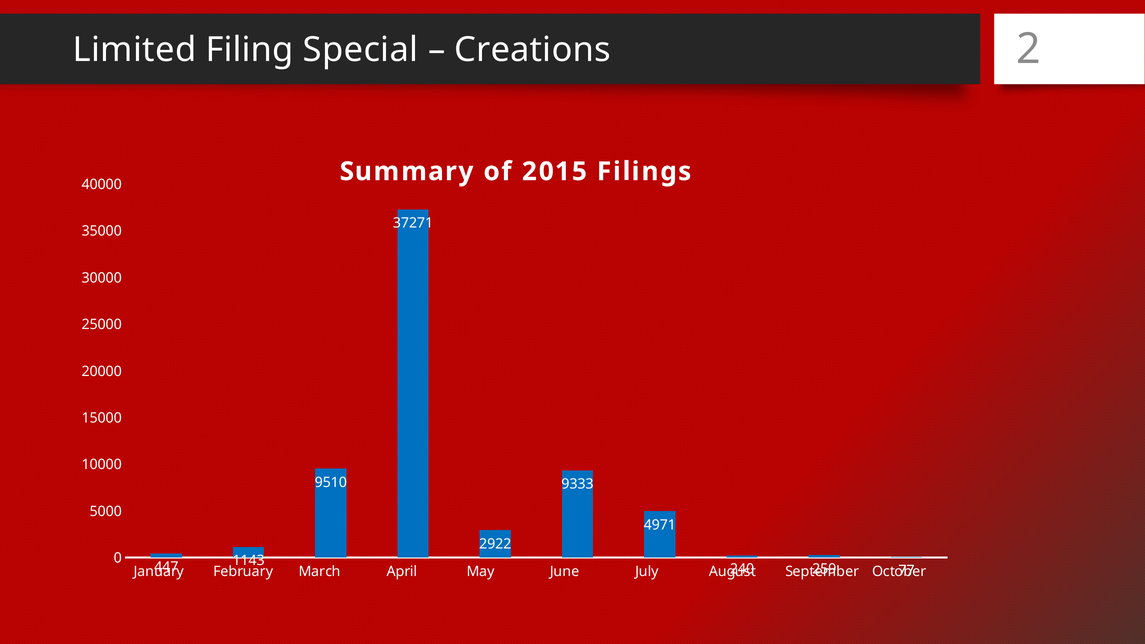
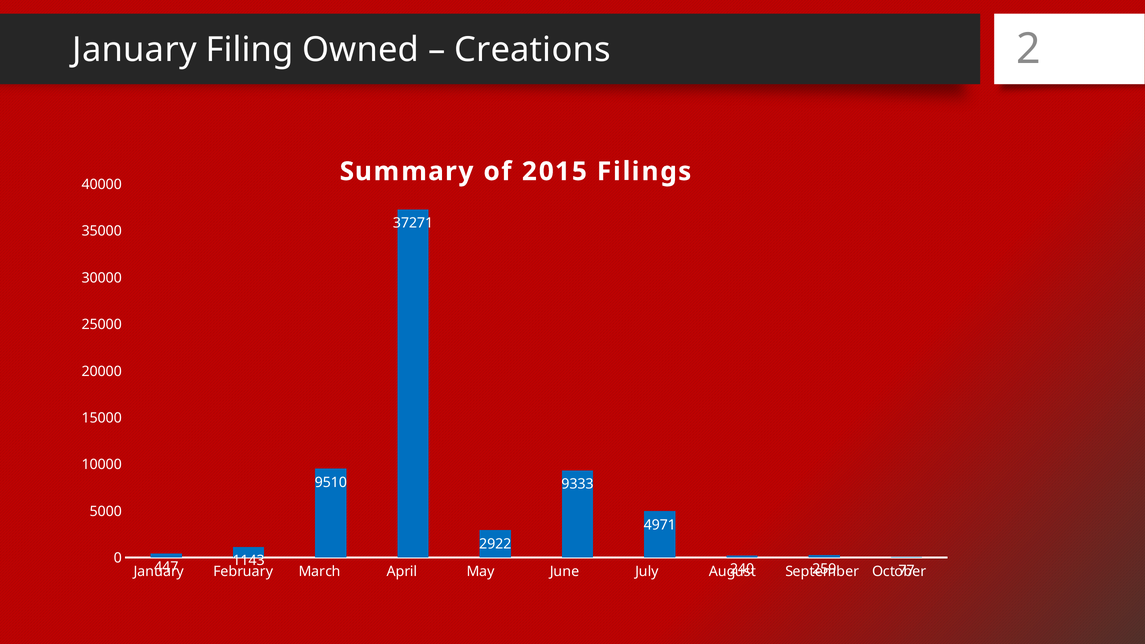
Limited at (135, 50): Limited -> January
Special: Special -> Owned
